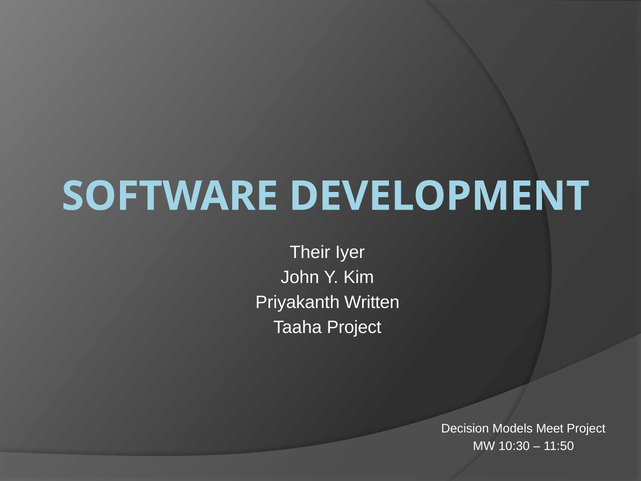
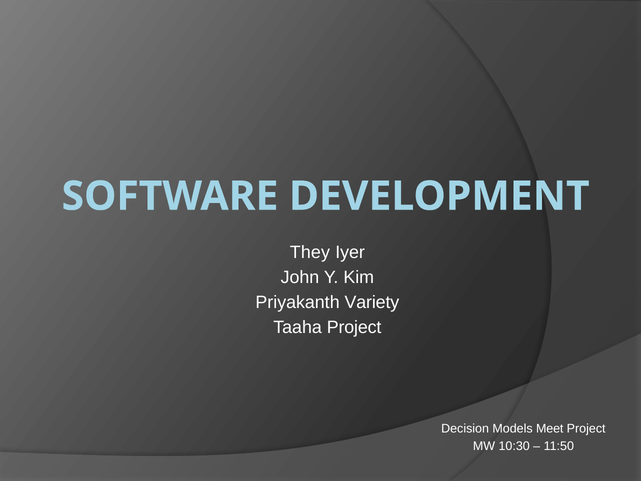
Their: Their -> They
Written: Written -> Variety
